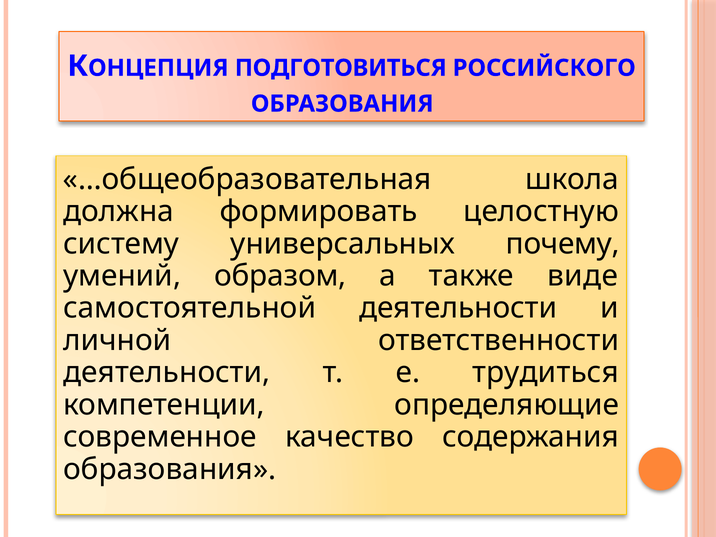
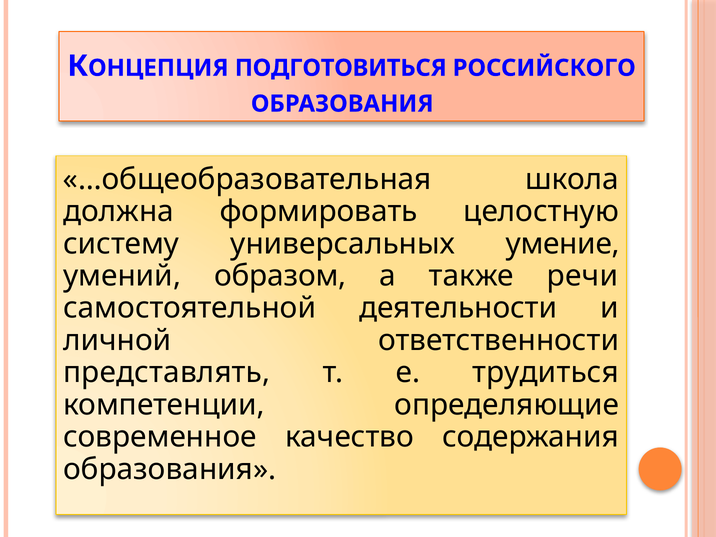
почему: почему -> умение
виде: виде -> речи
деятельности at (167, 373): деятельности -> представлять
